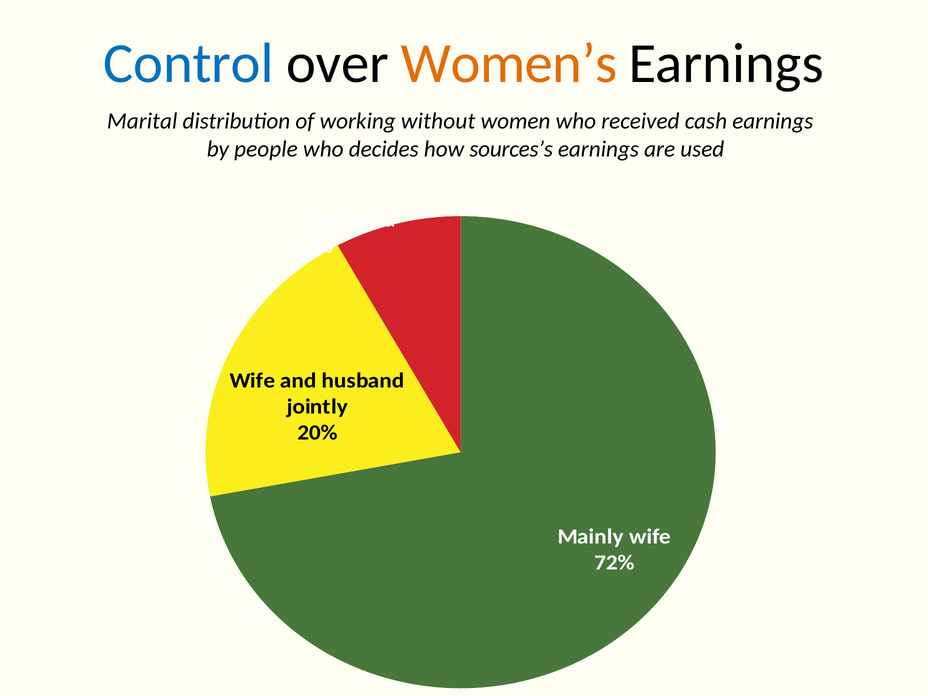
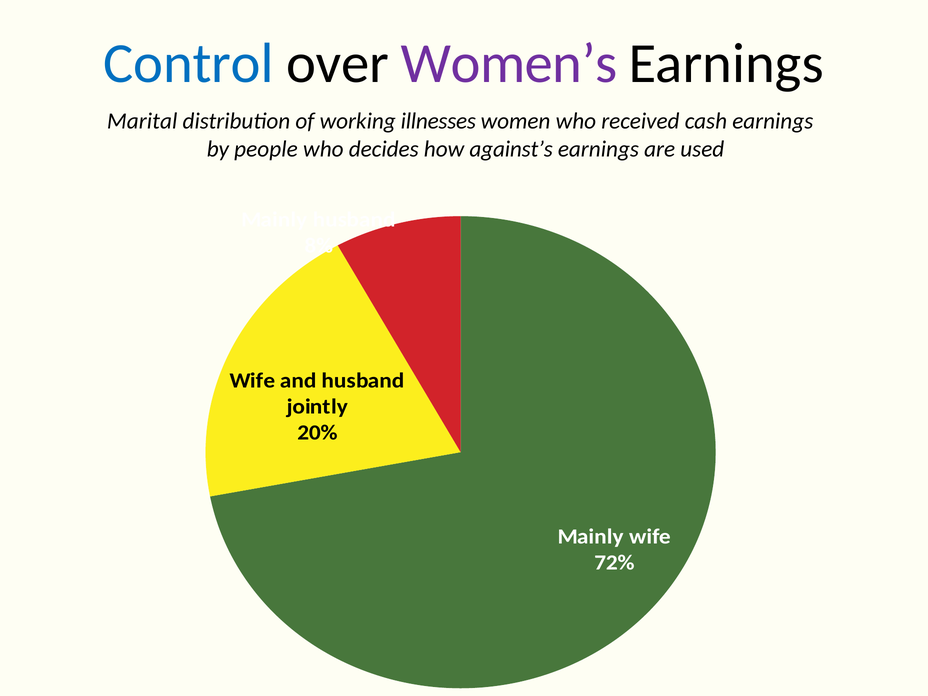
Women’s colour: orange -> purple
without: without -> illnesses
sources’s: sources’s -> against’s
